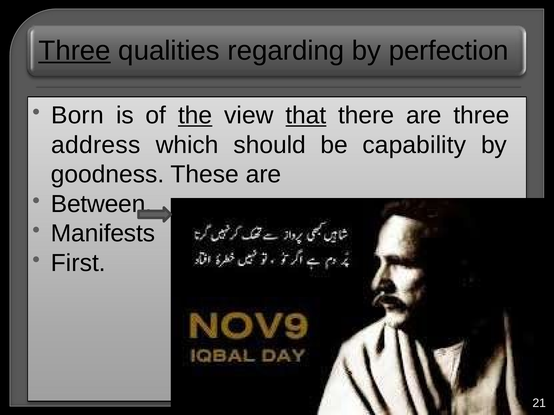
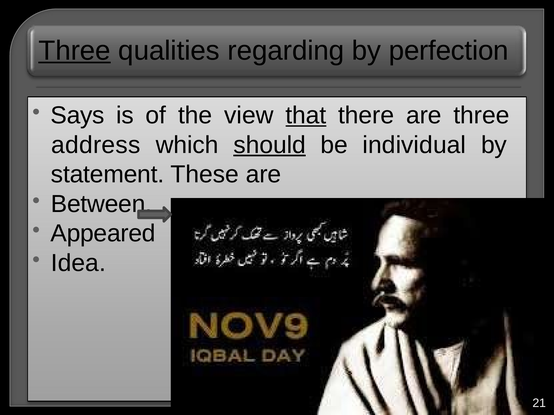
Born: Born -> Says
the underline: present -> none
should underline: none -> present
capability: capability -> individual
goodness: goodness -> statement
Manifests: Manifests -> Appeared
First: First -> Idea
